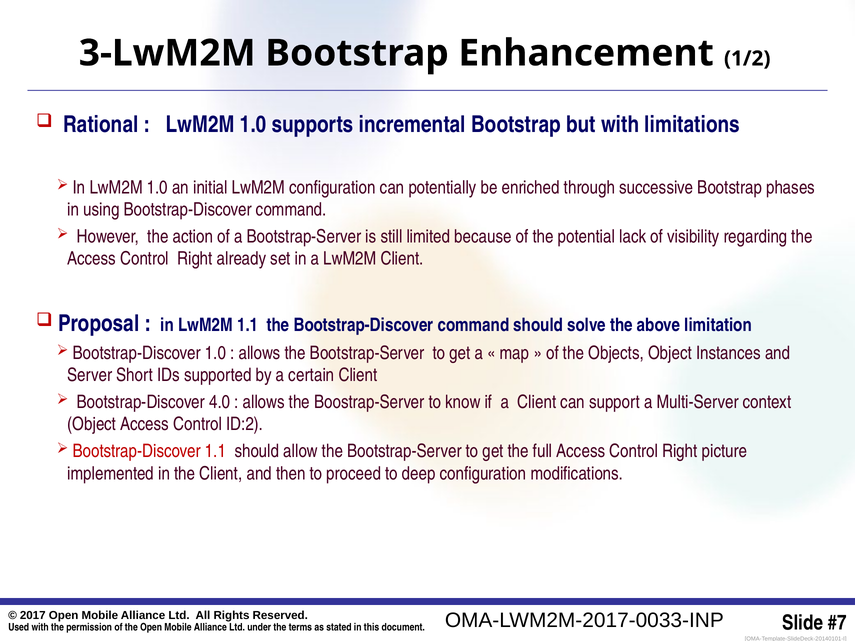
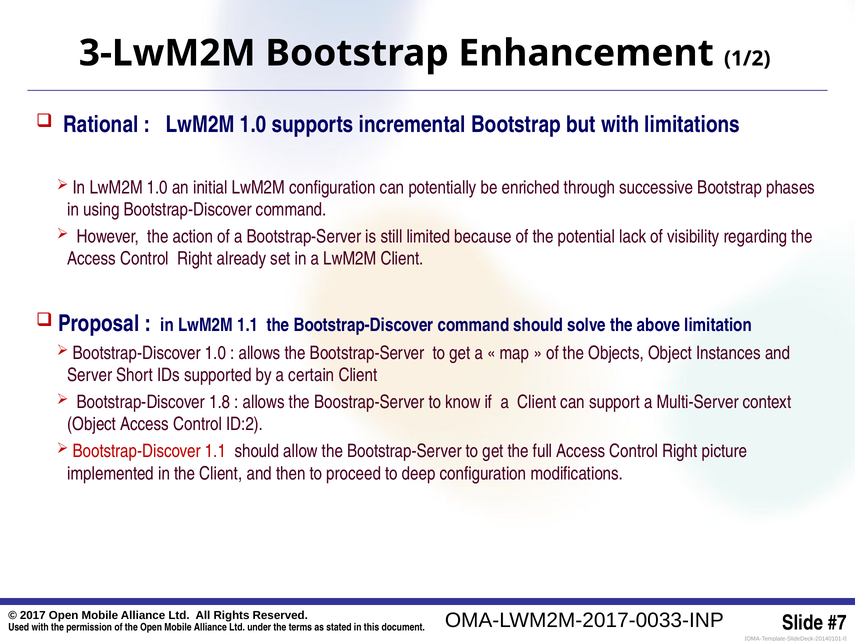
4.0: 4.0 -> 1.8
